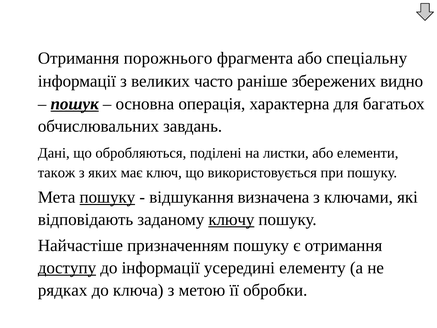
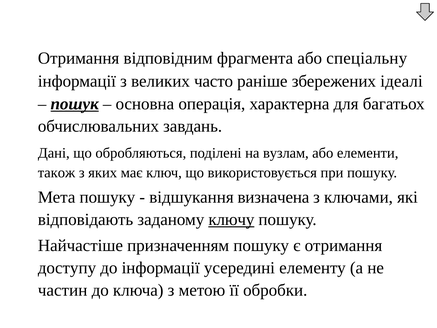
порожнього: порожнього -> відповідним
видно: видно -> ідеалі
листки: листки -> вузлам
пошуку at (107, 197) underline: present -> none
доступу underline: present -> none
рядках: рядках -> частин
